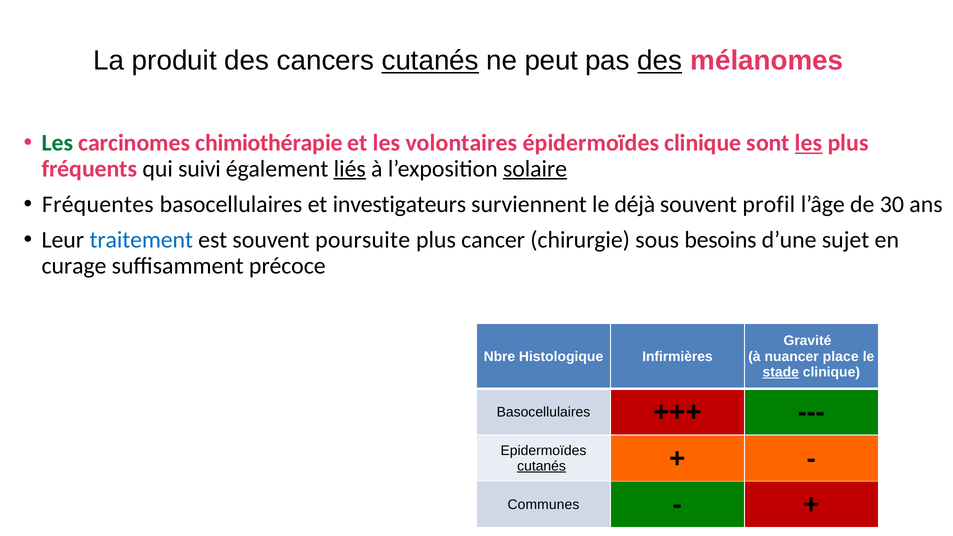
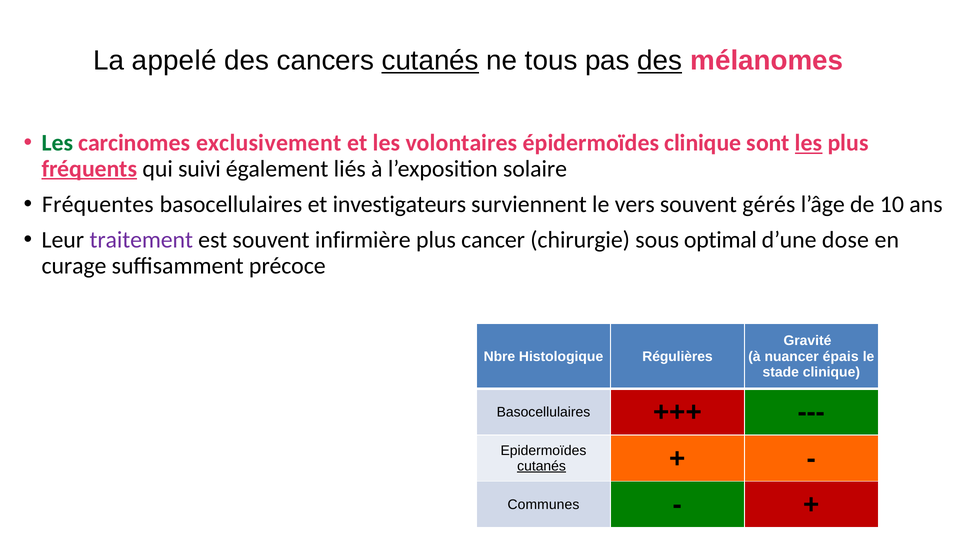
produit: produit -> appelé
peut: peut -> tous
chimiothérapie: chimiothérapie -> exclusivement
fréquents underline: none -> present
liés underline: present -> none
solaire underline: present -> none
déjà: déjà -> vers
profil: profil -> gérés
30: 30 -> 10
traitement colour: blue -> purple
poursuite: poursuite -> infirmière
besoins: besoins -> optimal
sujet: sujet -> dose
Infirmières: Infirmières -> Régulières
place: place -> épais
stade underline: present -> none
